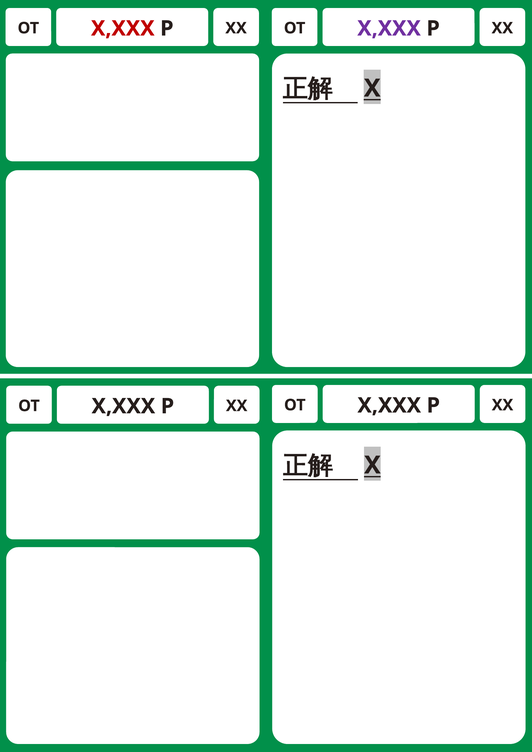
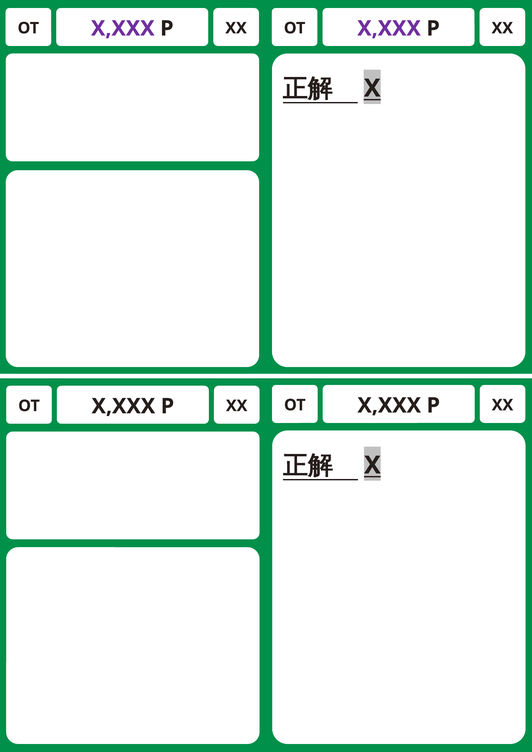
X,XXX at (123, 28) colour: red -> purple
